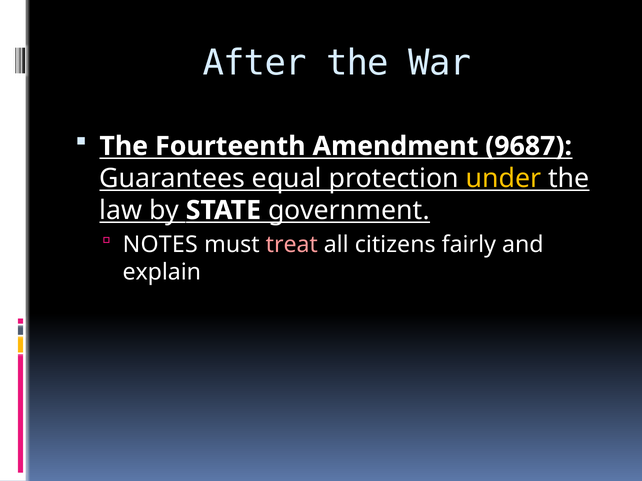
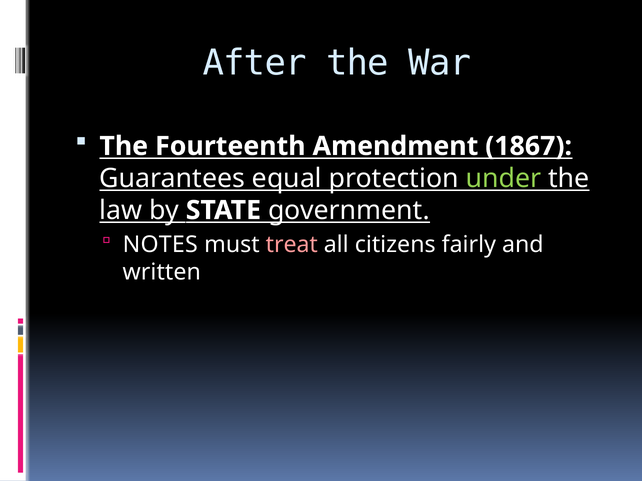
9687: 9687 -> 1867
under colour: yellow -> light green
explain: explain -> written
